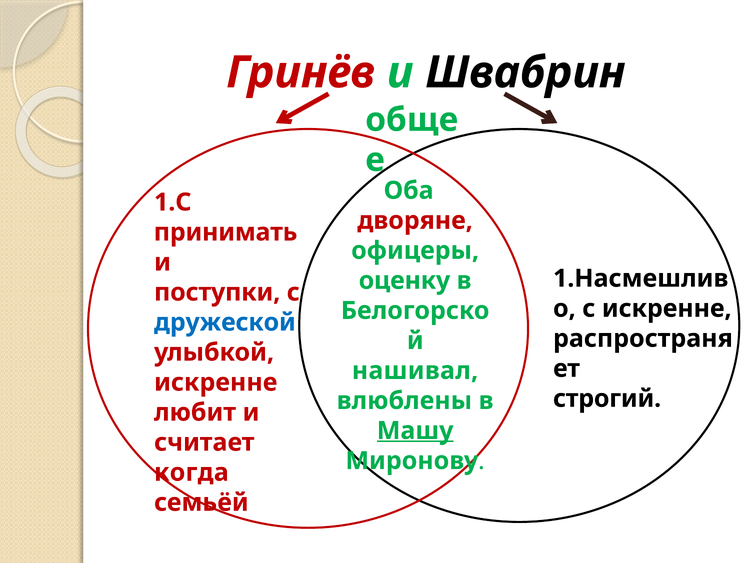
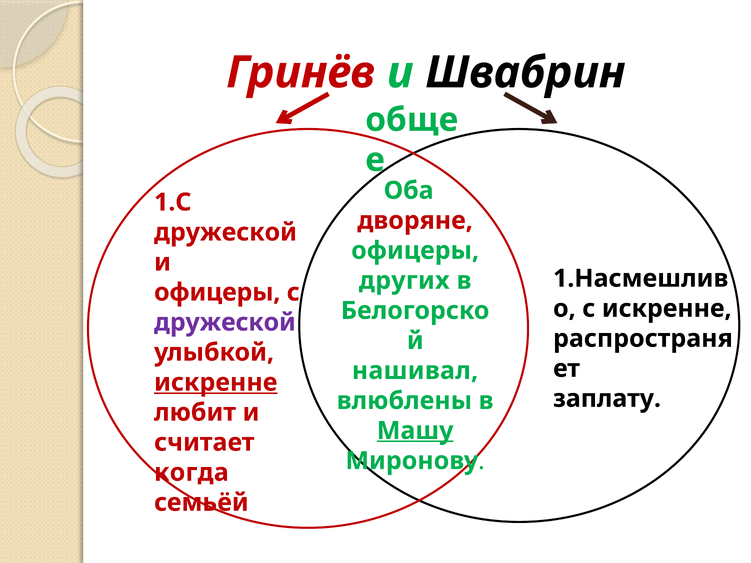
принимать at (226, 232): принимать -> дружеской
оценку: оценку -> других
поступки at (217, 292): поступки -> офицеры
дружеской at (225, 323) colour: blue -> purple
искренне at (216, 383) underline: none -> present
строгий: строгий -> заплату
